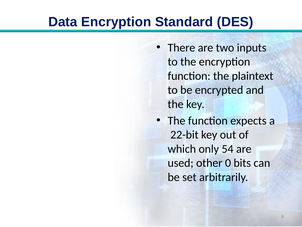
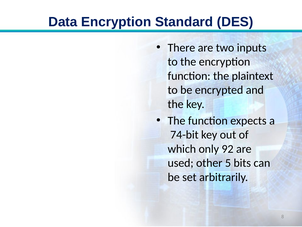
22-bit: 22-bit -> 74-bit
54: 54 -> 92
0: 0 -> 5
